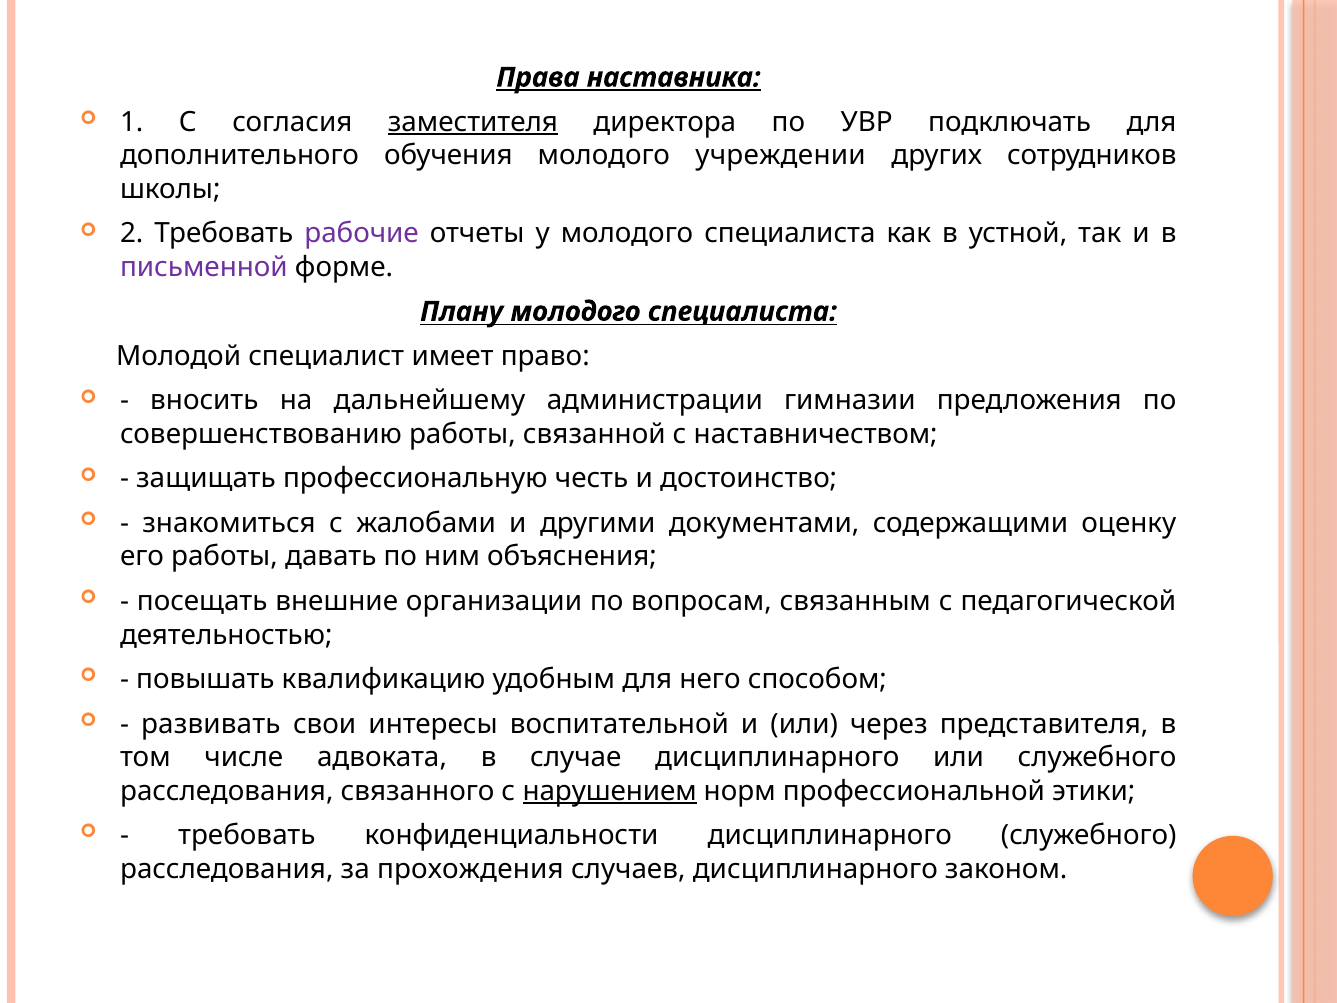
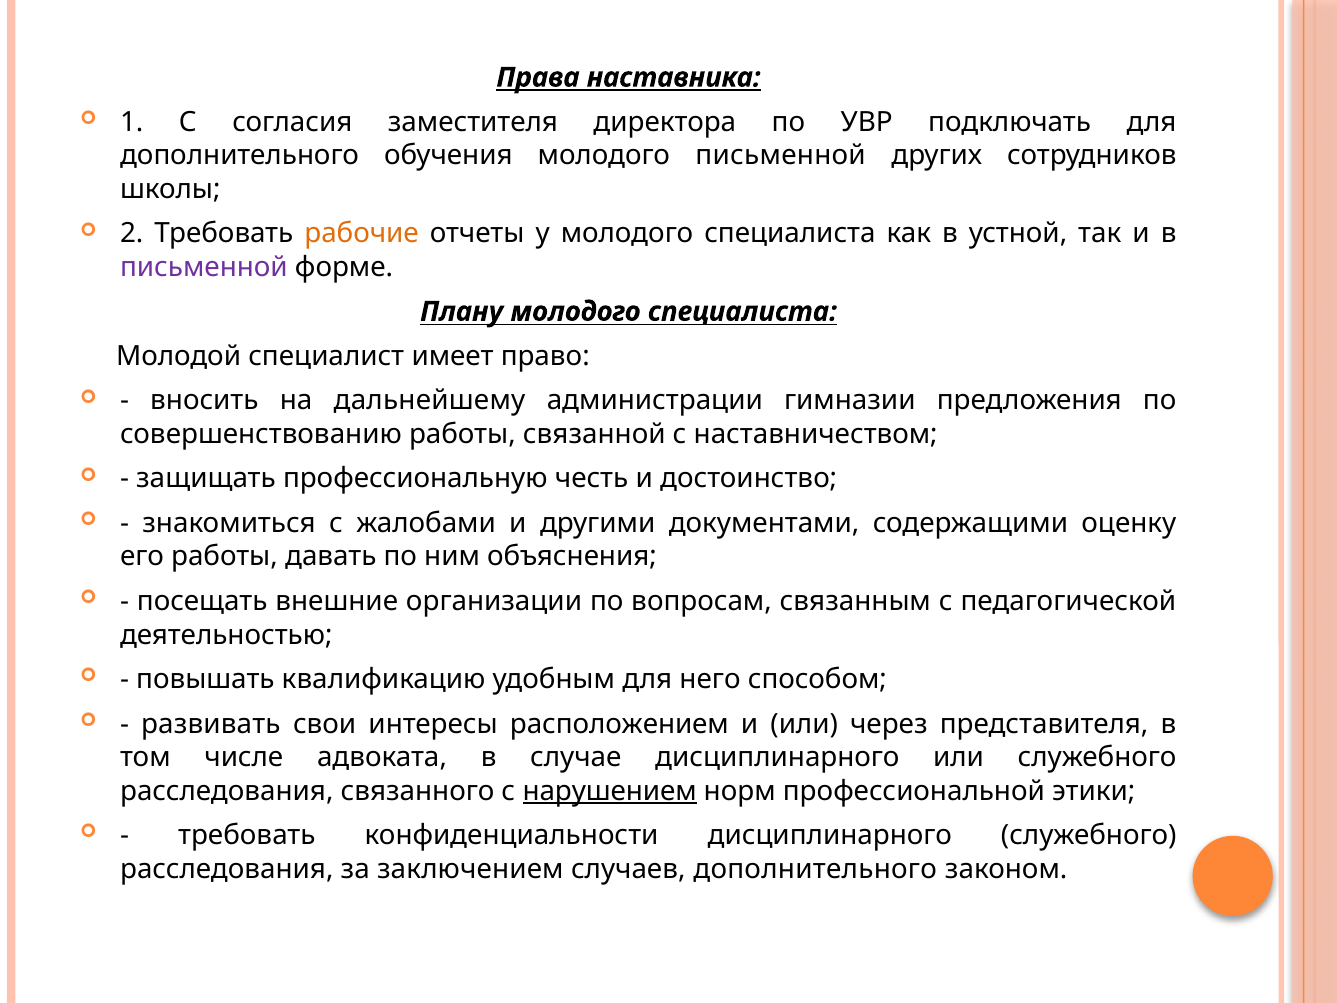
заместителя underline: present -> none
молодого учреждении: учреждении -> письменной
рабочие colour: purple -> orange
воспитательной: воспитательной -> расположением
прохождения: прохождения -> заключением
случаев дисциплинарного: дисциплинарного -> дополнительного
